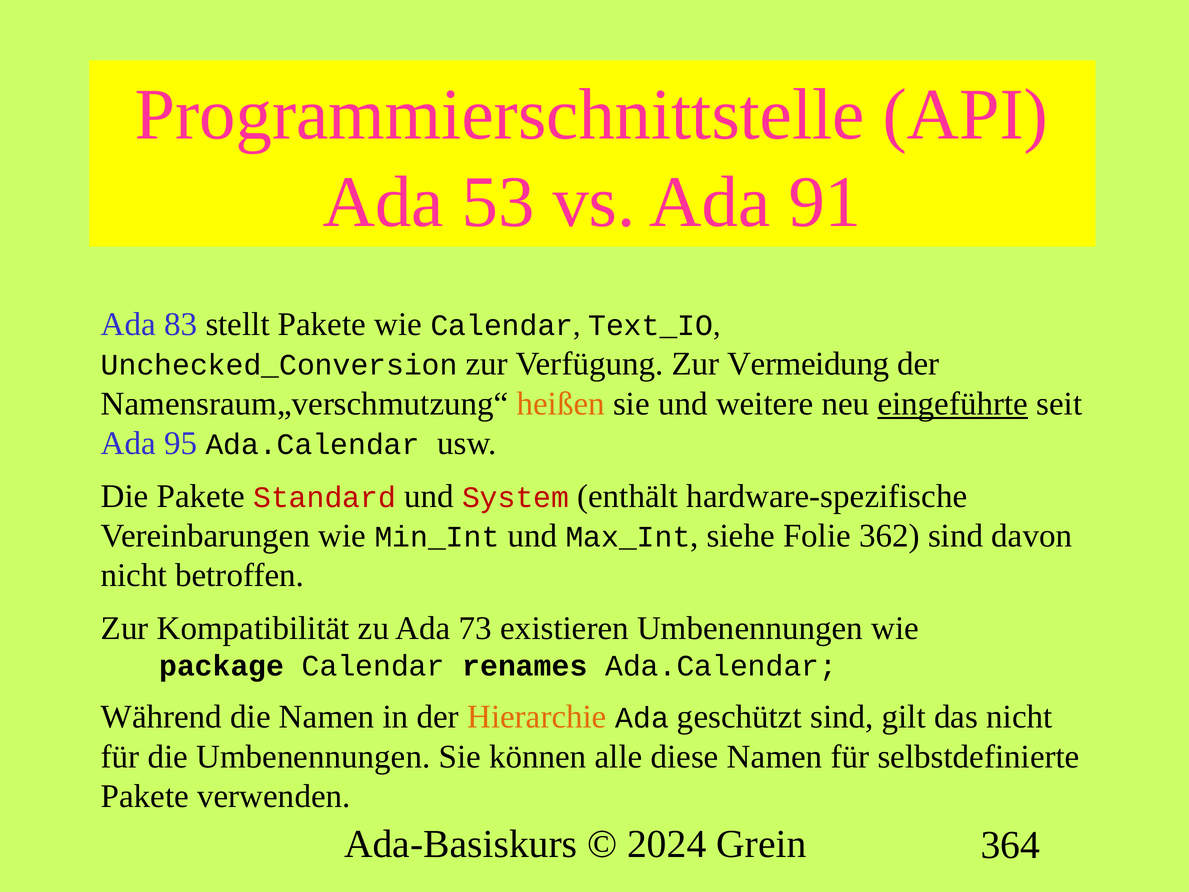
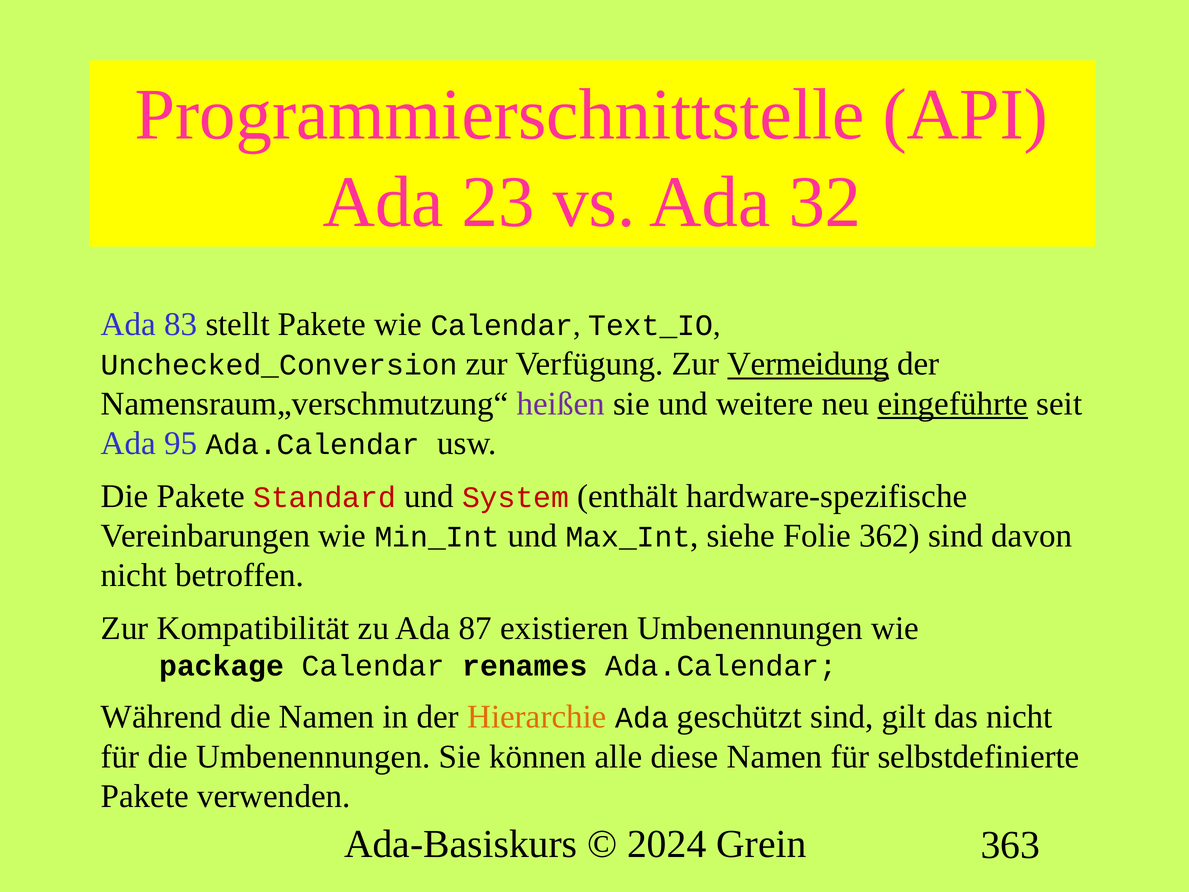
53: 53 -> 23
91: 91 -> 32
Vermeidung underline: none -> present
heißen colour: orange -> purple
73: 73 -> 87
364: 364 -> 363
